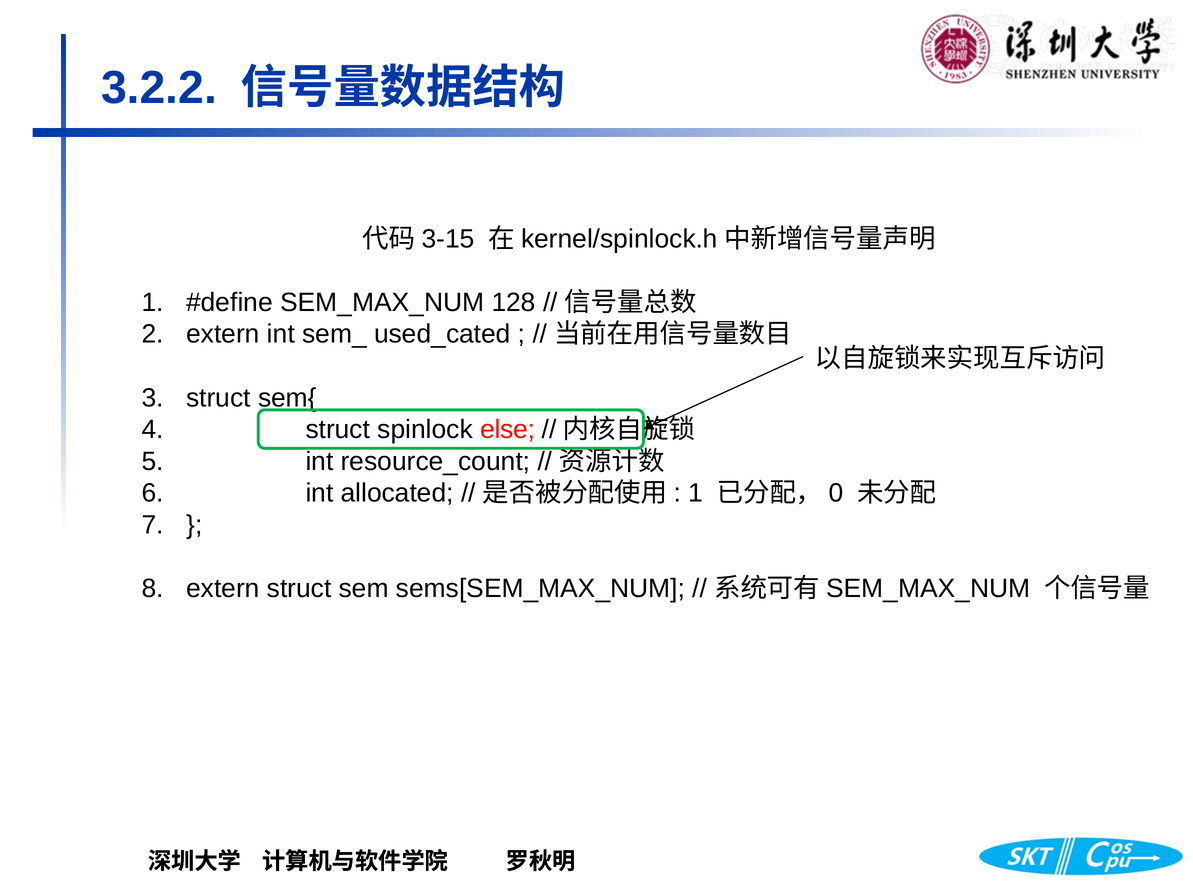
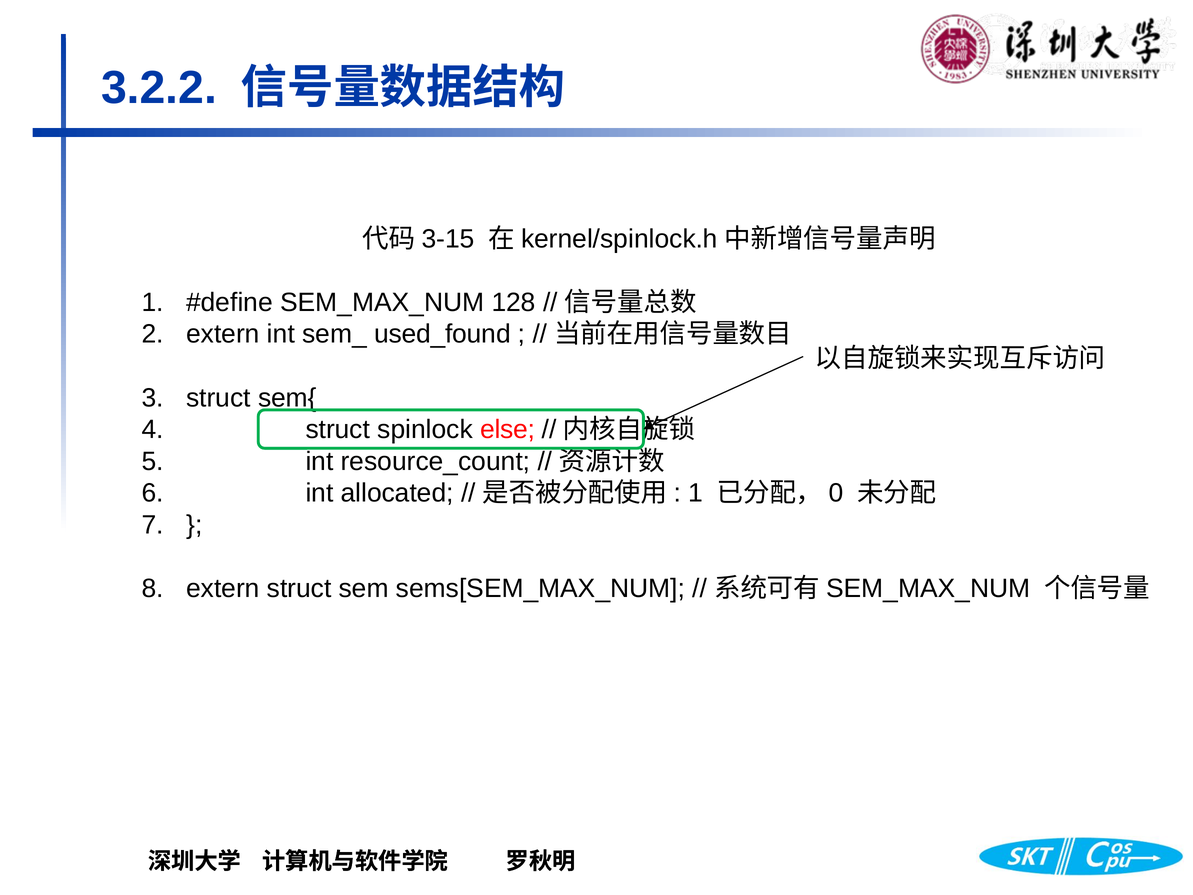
used_cated: used_cated -> used_found
